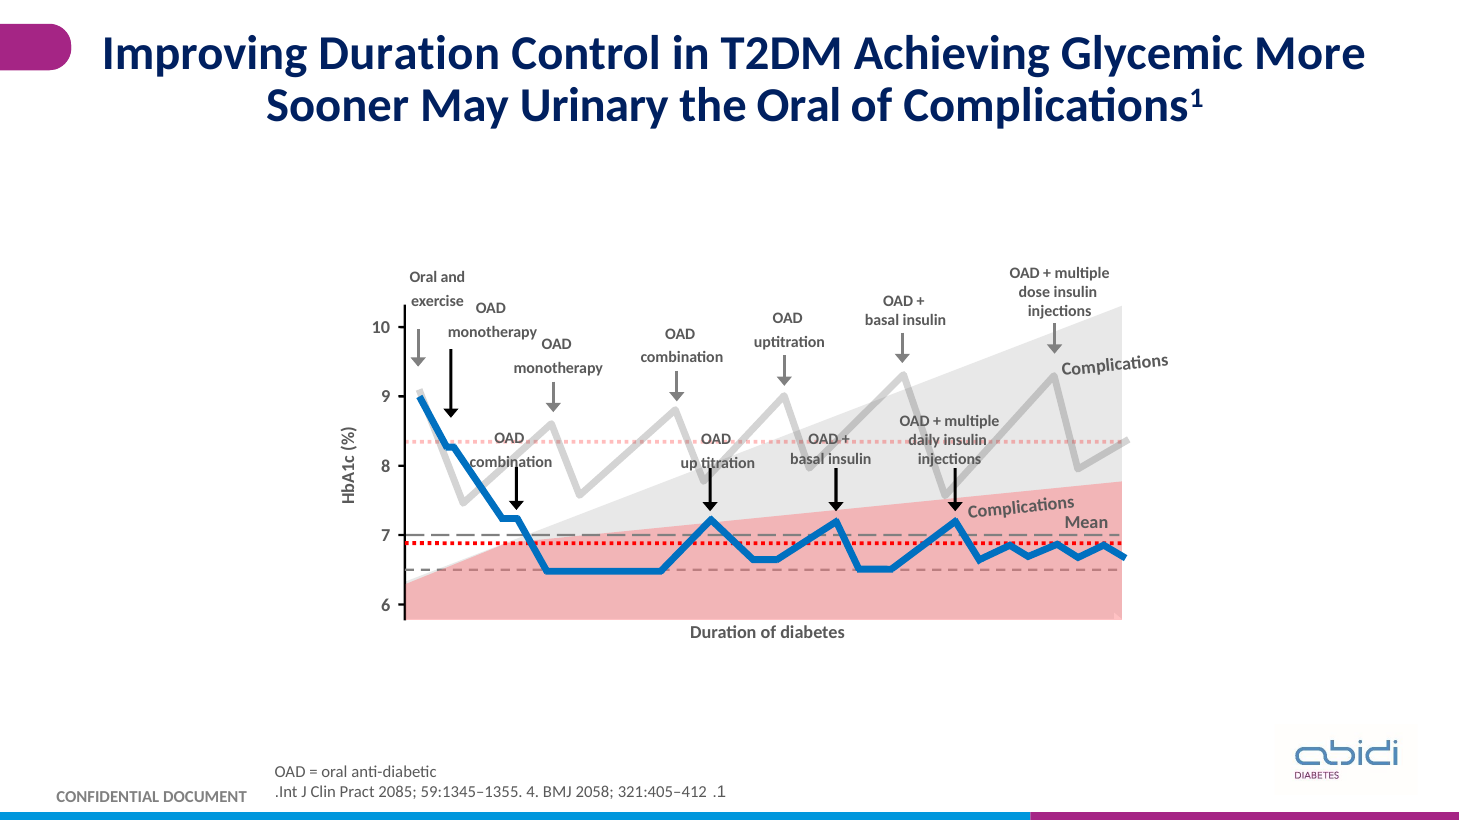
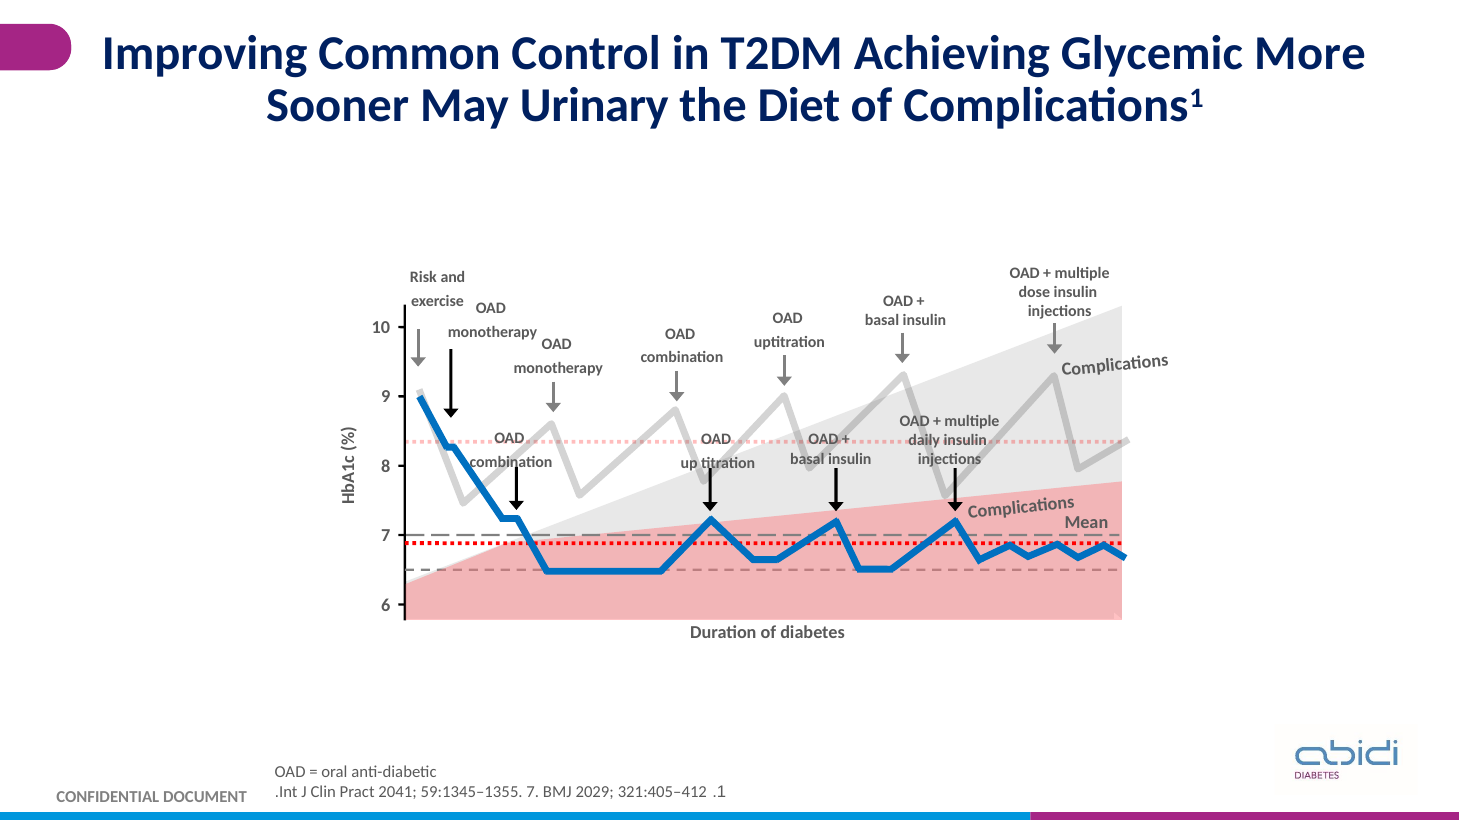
Improving Duration: Duration -> Common
the Oral: Oral -> Diet
Oral at (423, 278): Oral -> Risk
2085: 2085 -> 2041
59:1345–1355 4: 4 -> 7
2058: 2058 -> 2029
